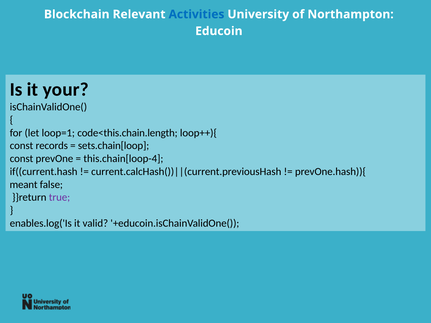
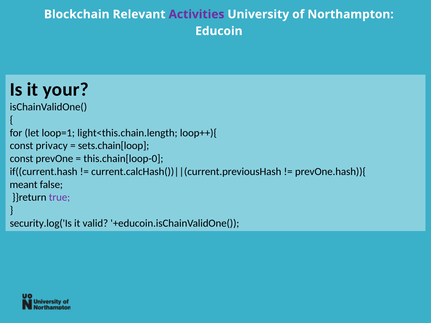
Activities colour: blue -> purple
code<this.chain.length: code<this.chain.length -> light<this.chain.length
records: records -> privacy
this.chain[loop-4: this.chain[loop-4 -> this.chain[loop-0
enables.log('Is: enables.log('Is -> security.log('Is
